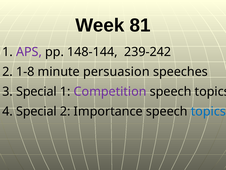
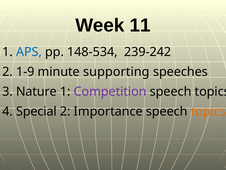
81: 81 -> 11
APS colour: purple -> blue
148-144: 148-144 -> 148-534
1-8: 1-8 -> 1-9
persuasion: persuasion -> supporting
3 Special: Special -> Nature
topics at (208, 111) colour: blue -> orange
